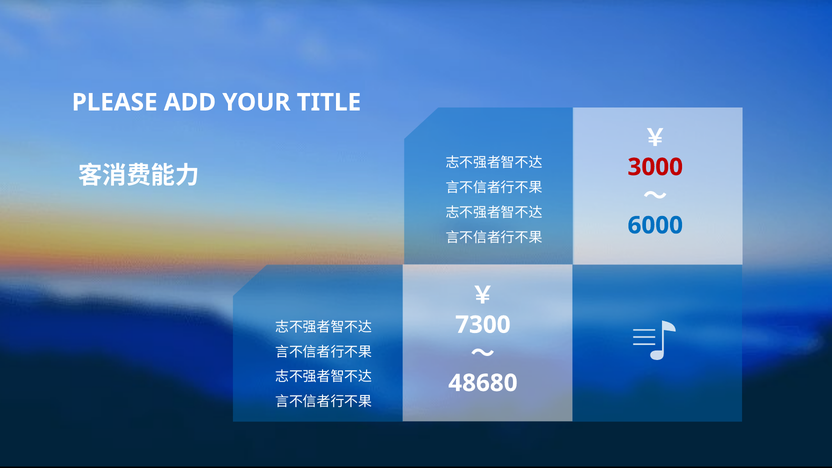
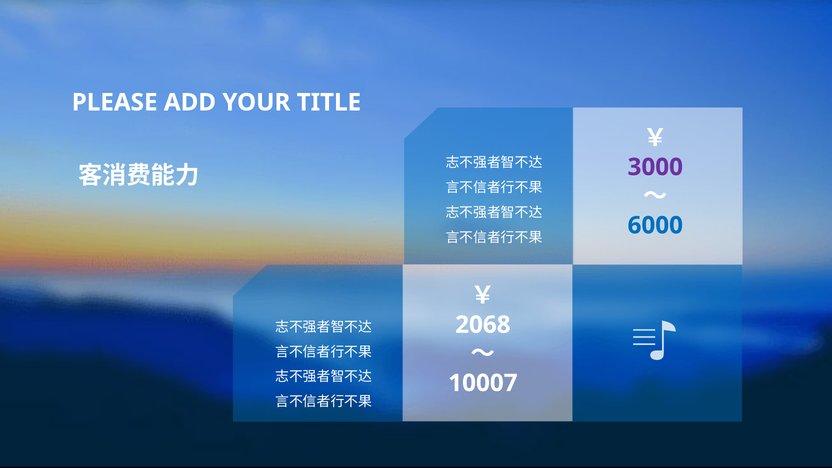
3000 colour: red -> purple
7300: 7300 -> 2068
48680: 48680 -> 10007
